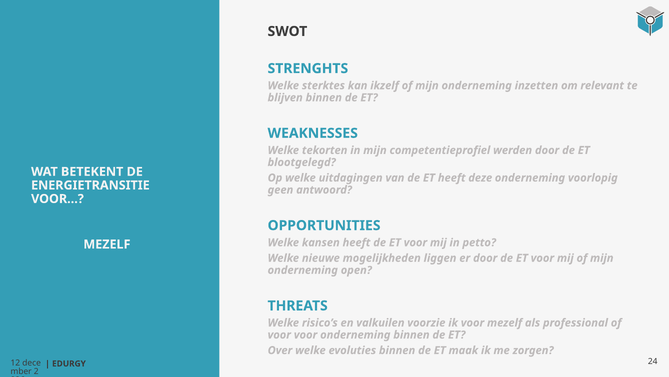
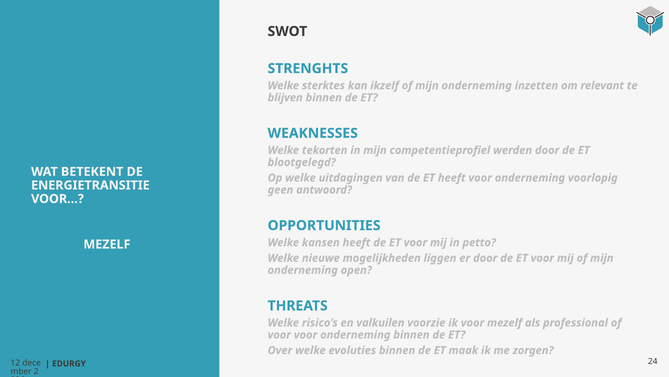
heeft deze: deze -> voor
